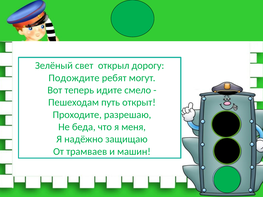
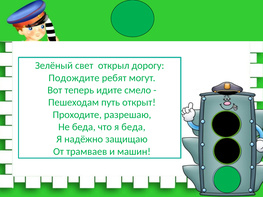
я меня: меня -> беда
